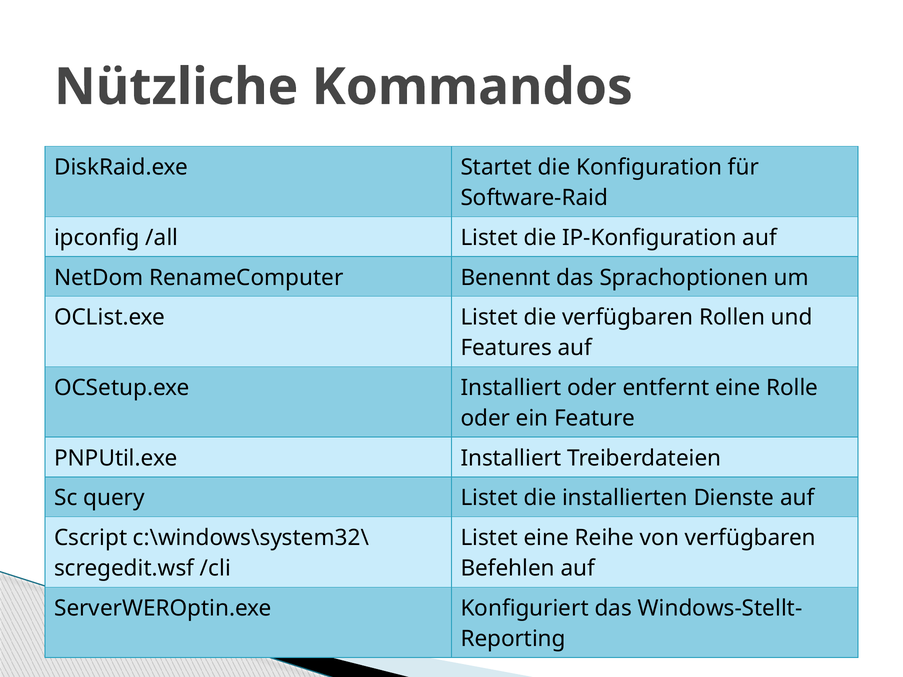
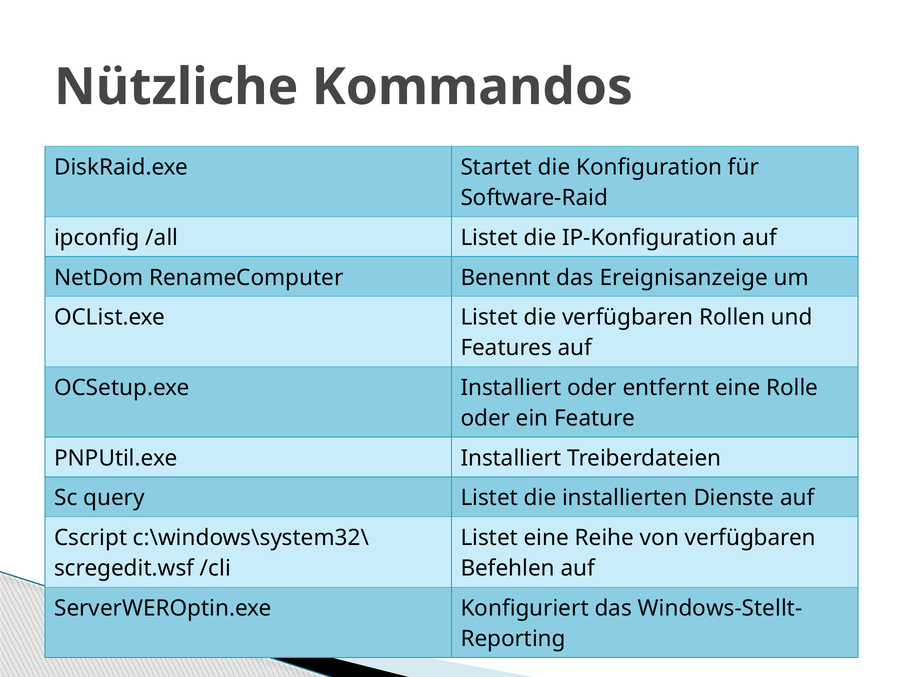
Sprachoptionen: Sprachoptionen -> Ereignisanzeige
